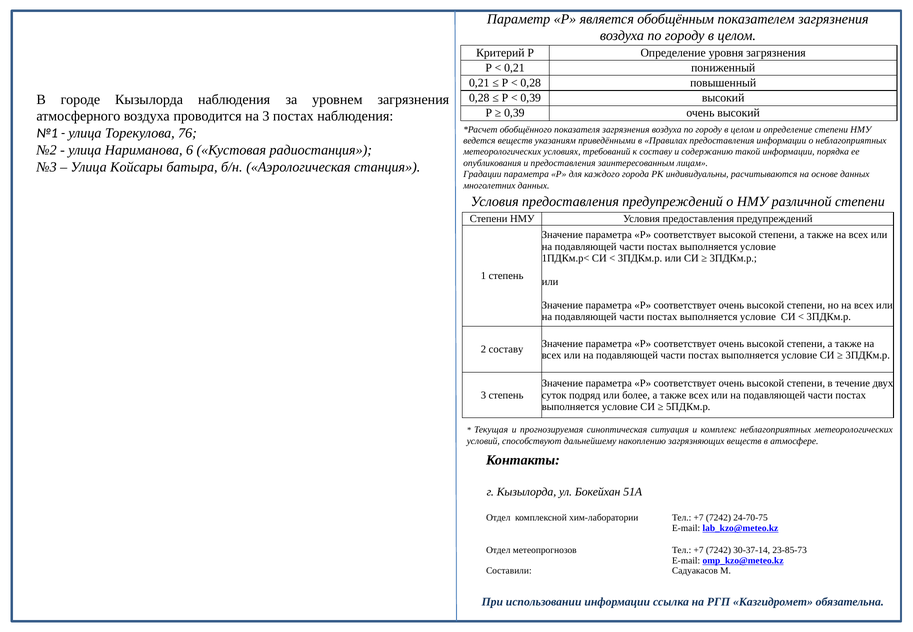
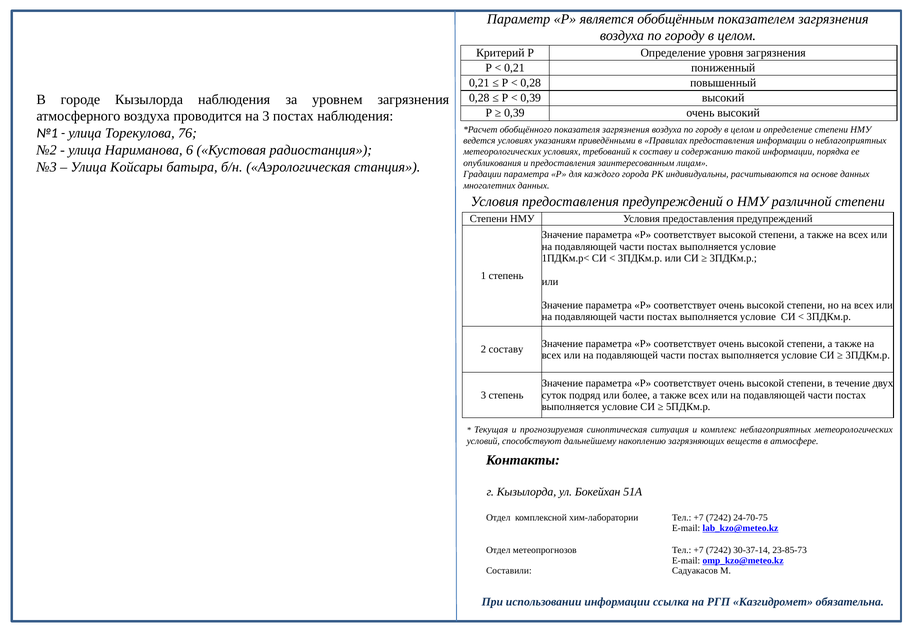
ведется веществ: веществ -> условиях
